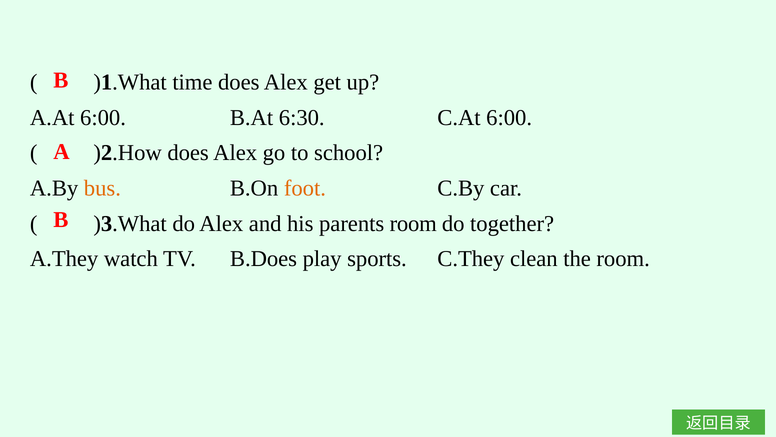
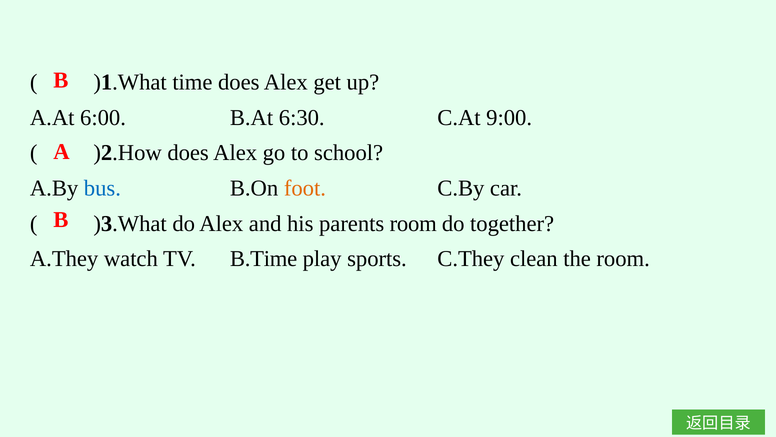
C.At 6:00: 6:00 -> 9:00
bus colour: orange -> blue
B.Does: B.Does -> B.Time
